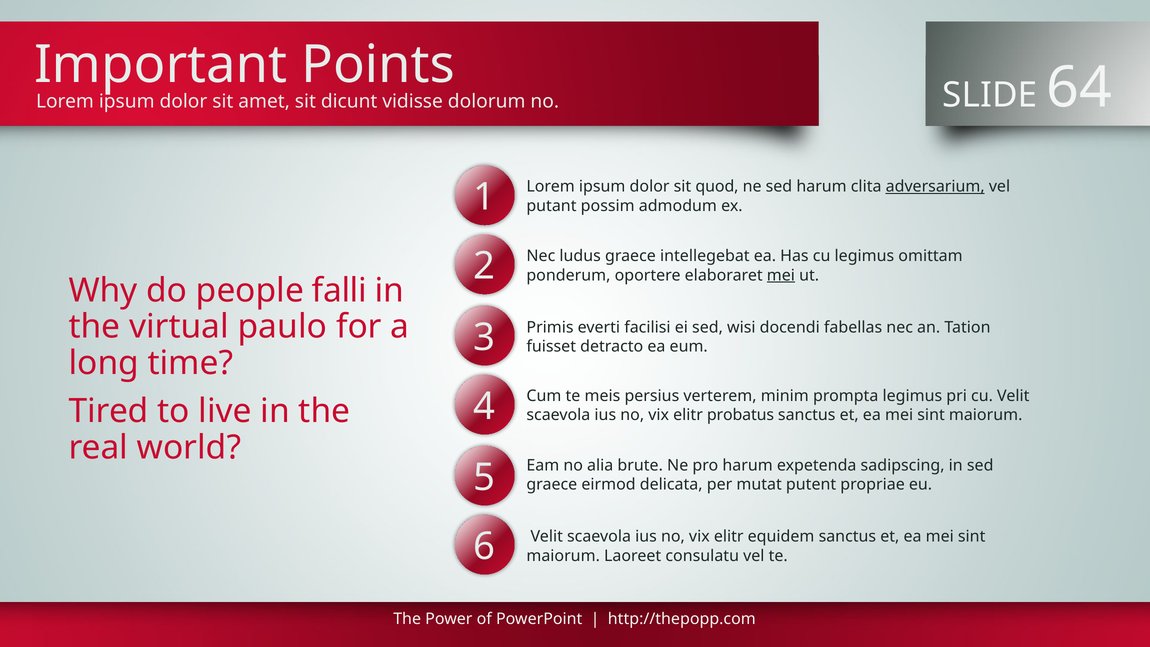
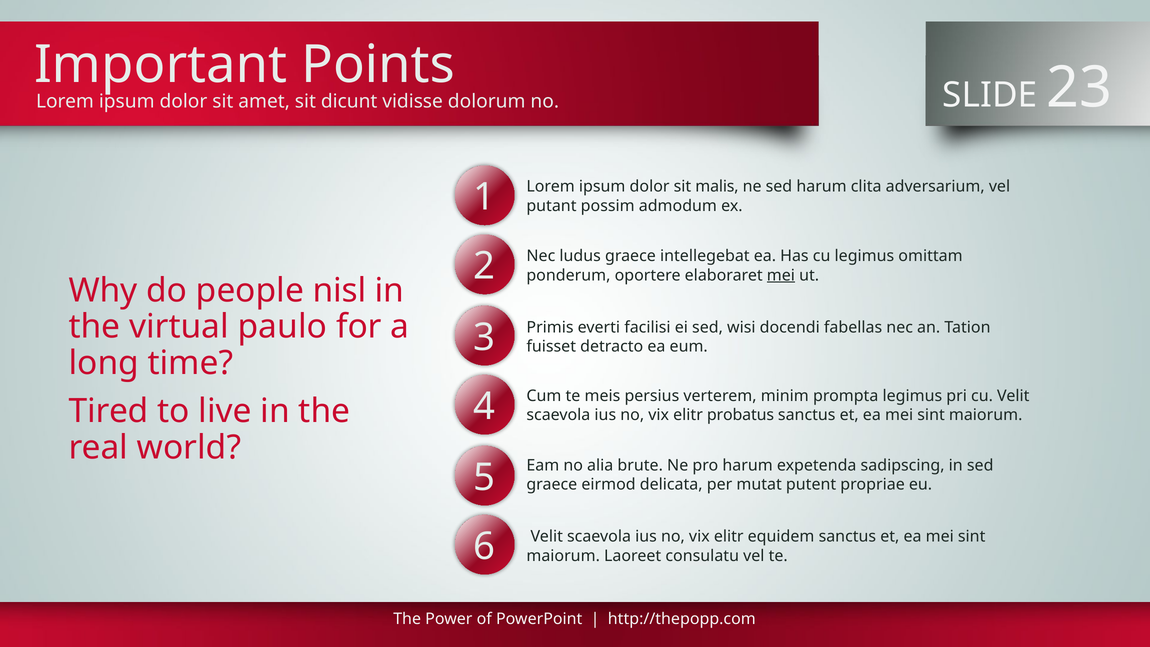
64: 64 -> 23
quod: quod -> malis
adversarium underline: present -> none
falli: falli -> nisl
